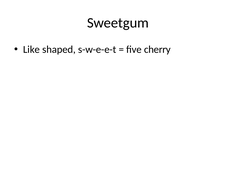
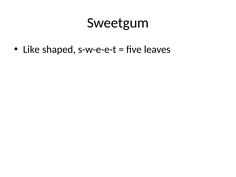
cherry: cherry -> leaves
